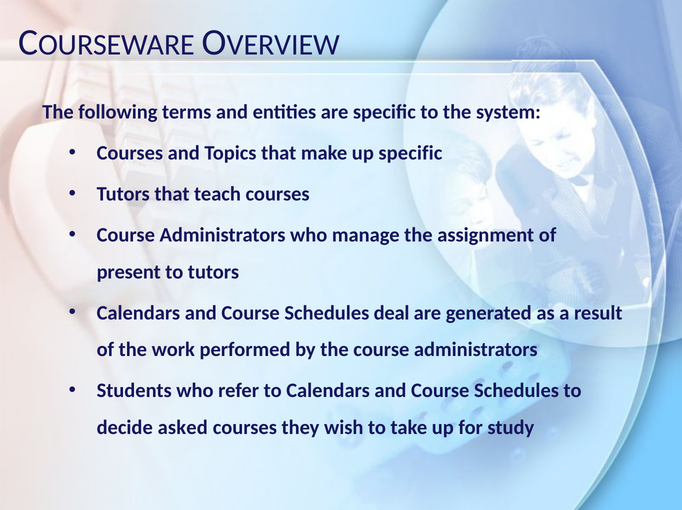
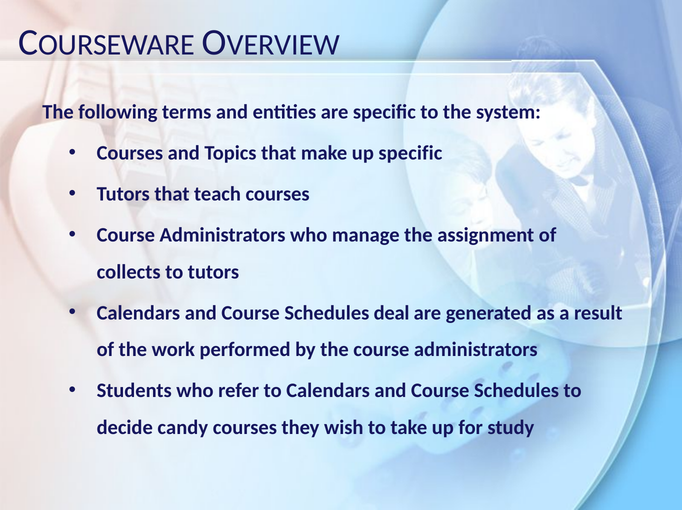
present: present -> collects
asked: asked -> candy
